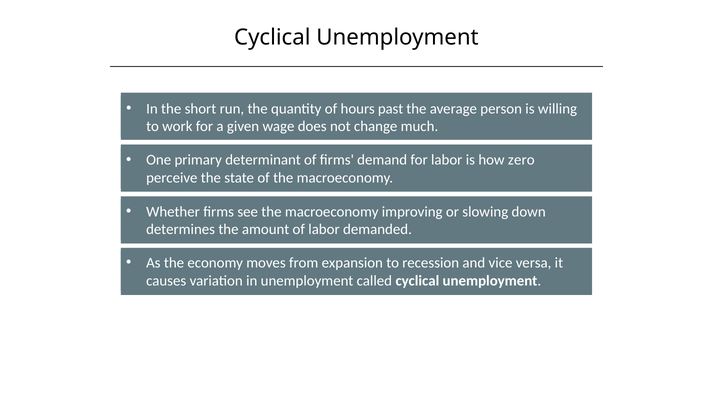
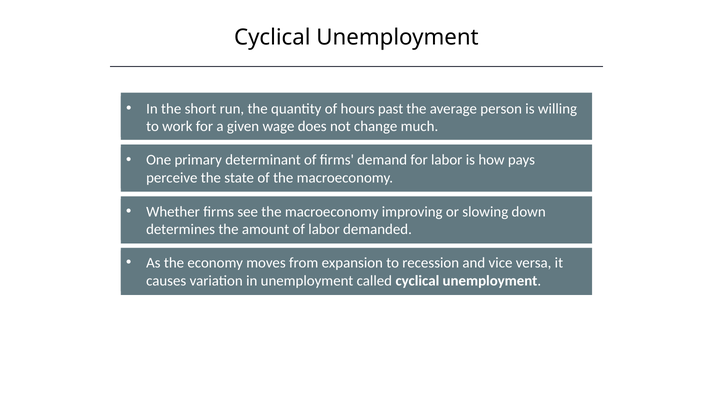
zero: zero -> pays
